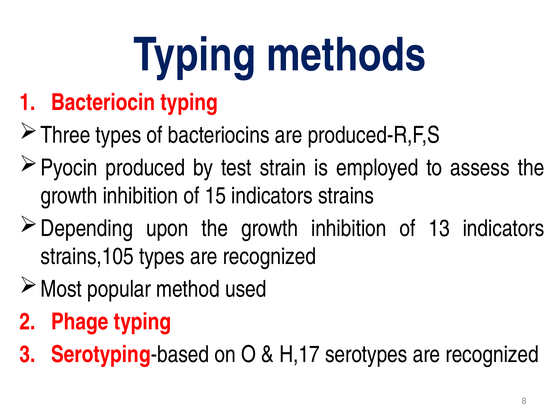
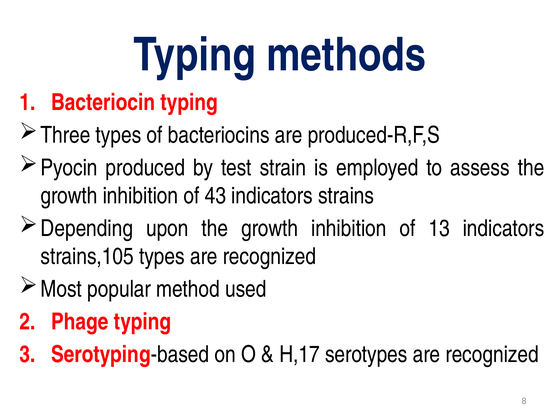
15: 15 -> 43
